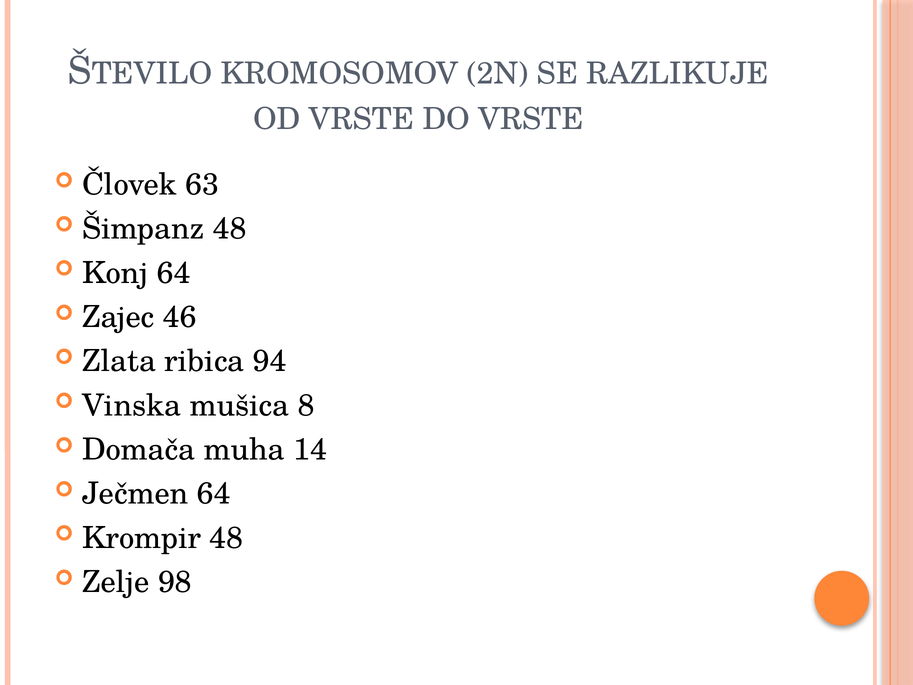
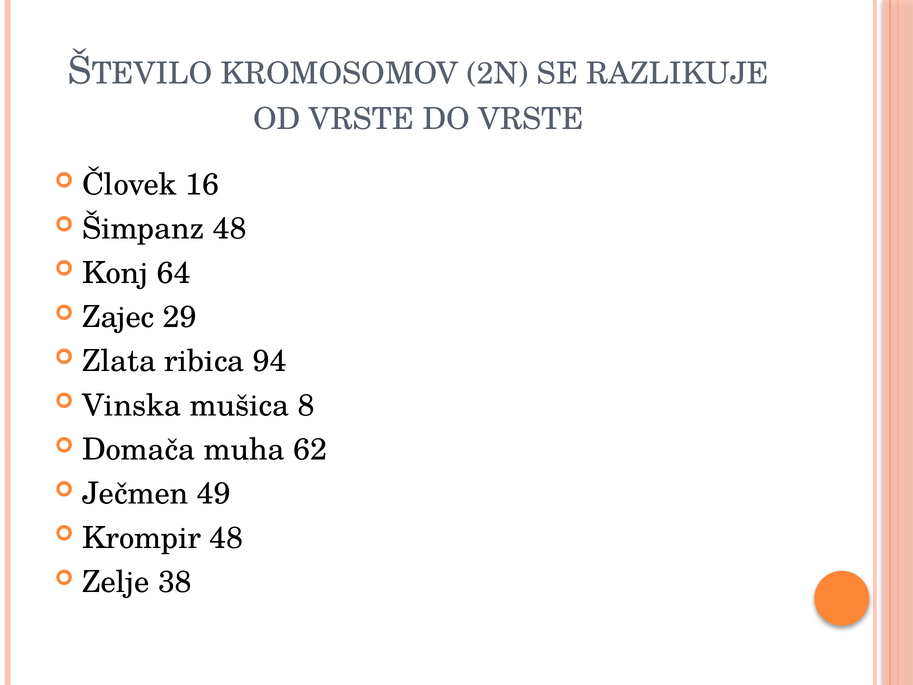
63: 63 -> 16
46: 46 -> 29
14: 14 -> 62
Ječmen 64: 64 -> 49
98: 98 -> 38
